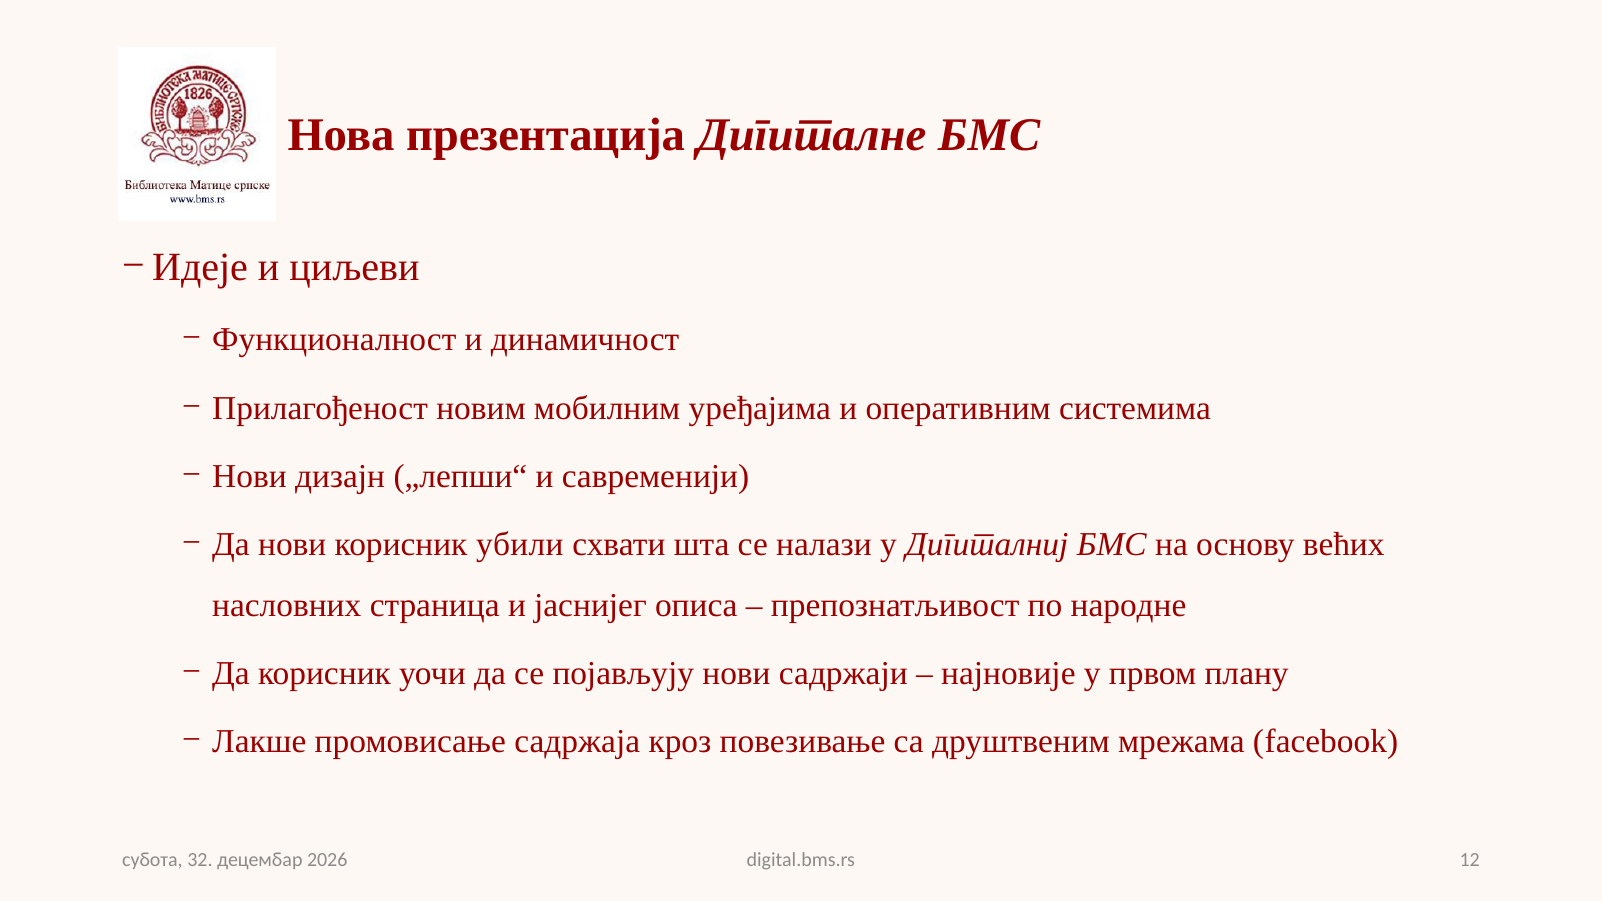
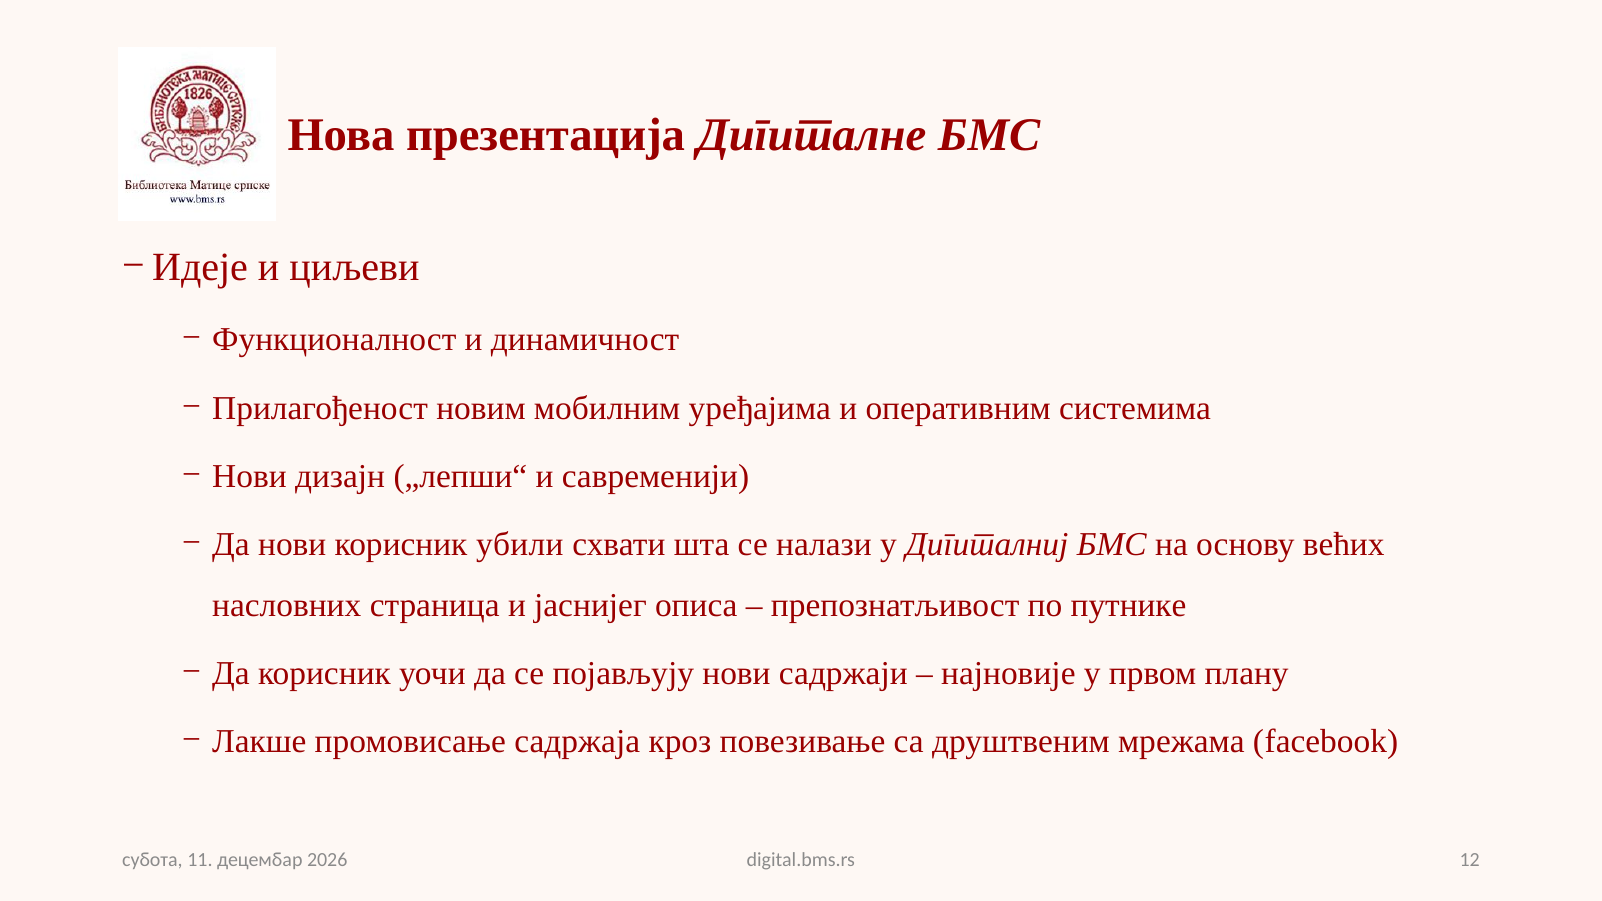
народне: народне -> путнике
32: 32 -> 11
